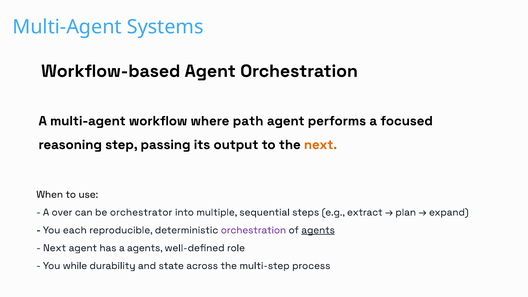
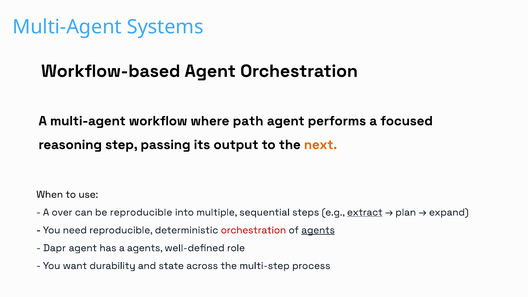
be orchestrator: orchestrator -> reproducible
extract underline: none -> present
each: each -> need
orchestration at (253, 230) colour: purple -> red
Next at (55, 248): Next -> Dapr
while: while -> want
